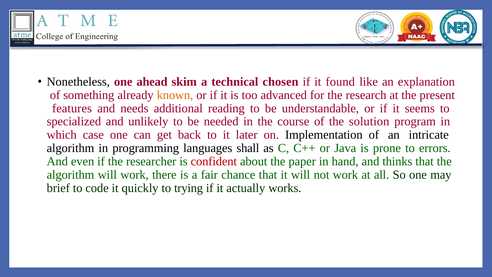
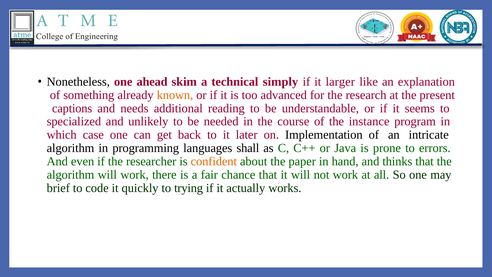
chosen: chosen -> simply
found: found -> larger
features: features -> captions
solution: solution -> instance
confident colour: red -> orange
